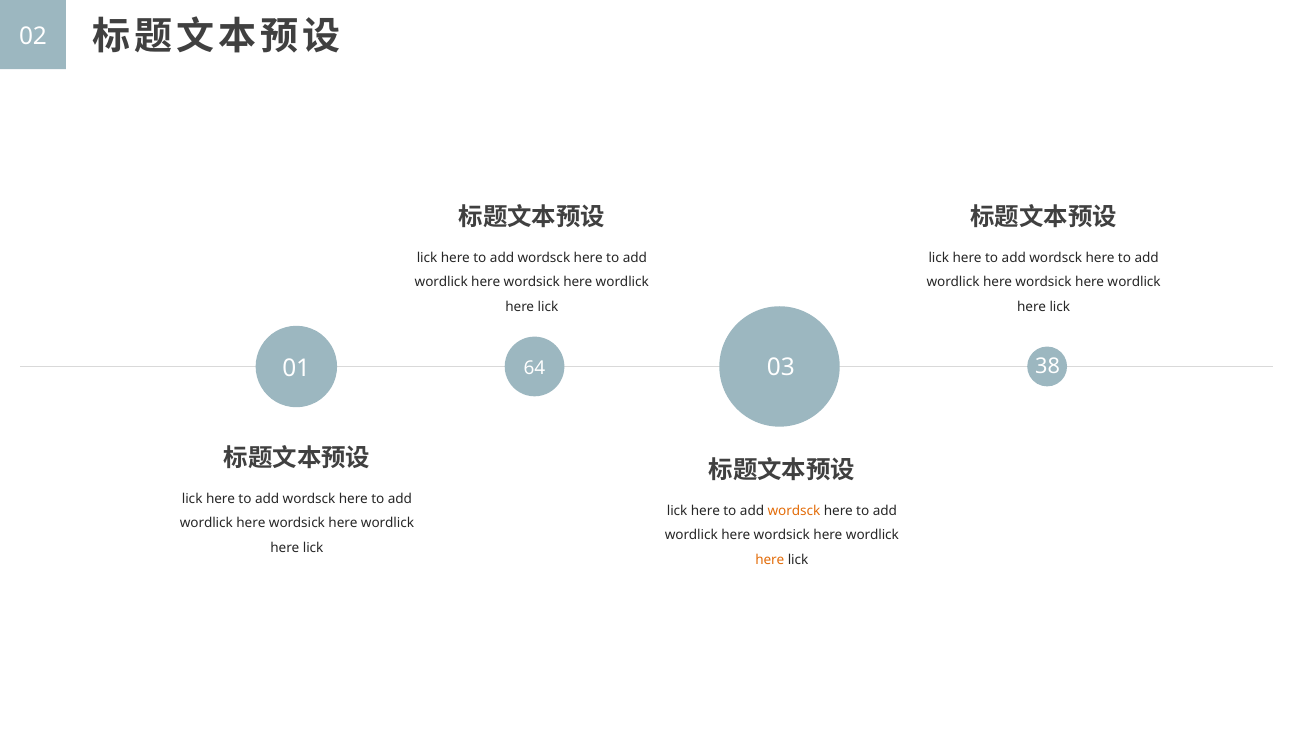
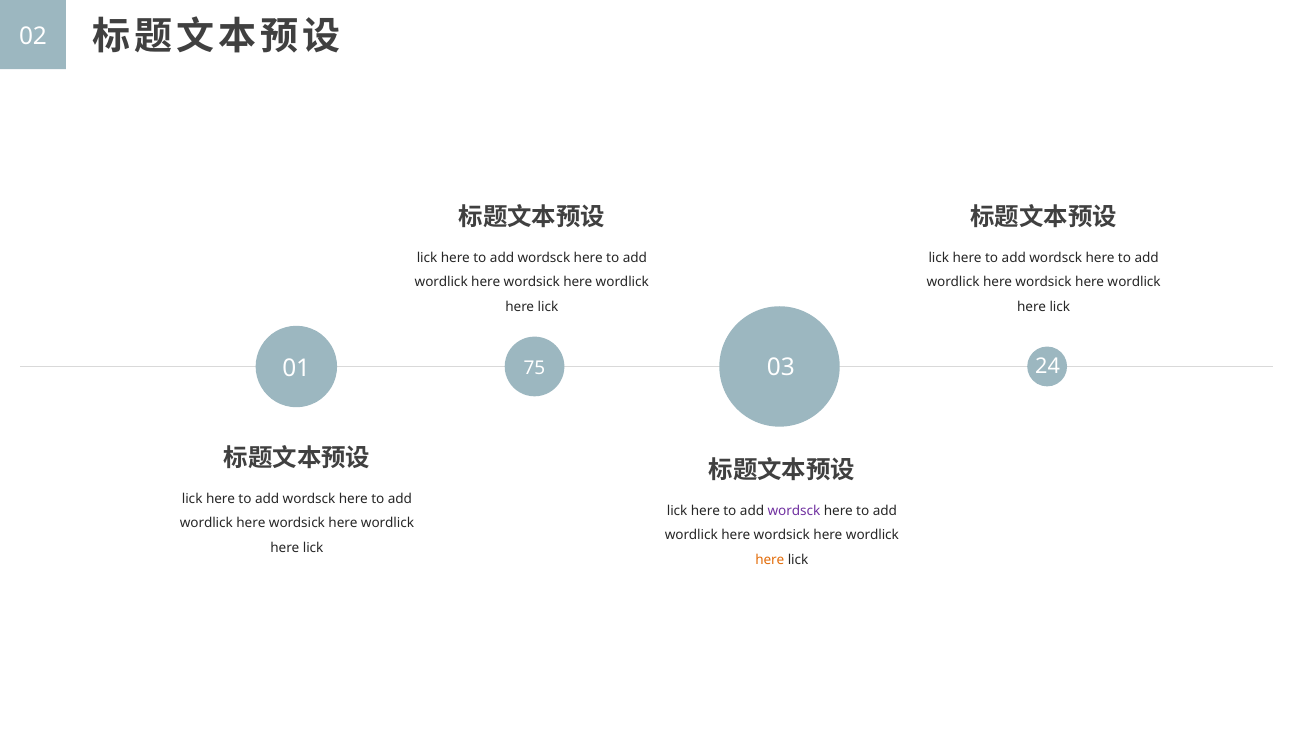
38: 38 -> 24
64: 64 -> 75
wordsck at (794, 511) colour: orange -> purple
